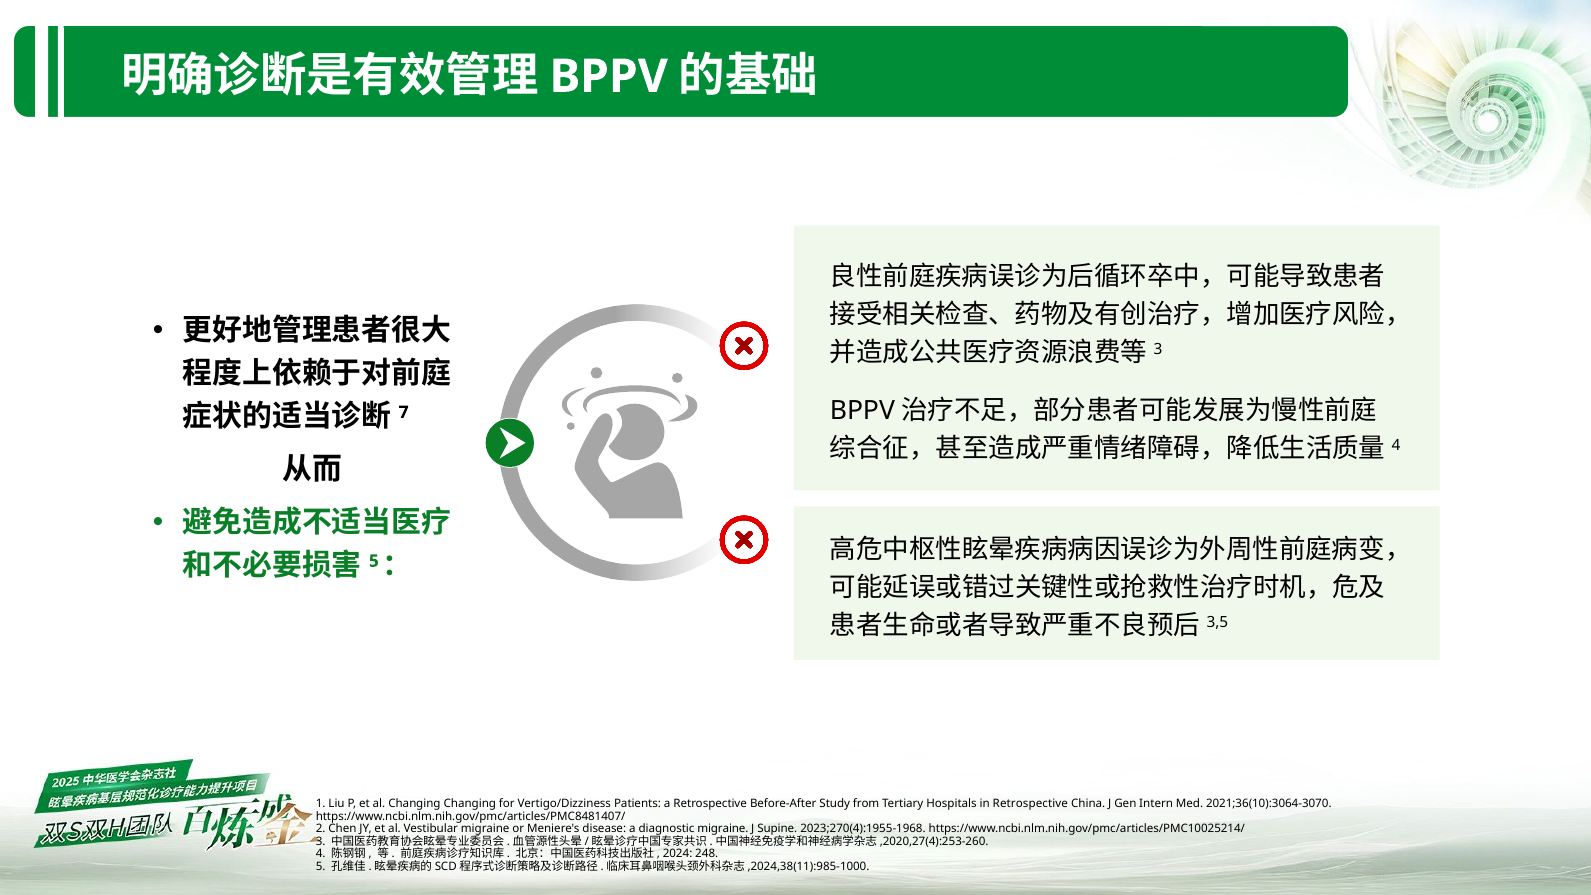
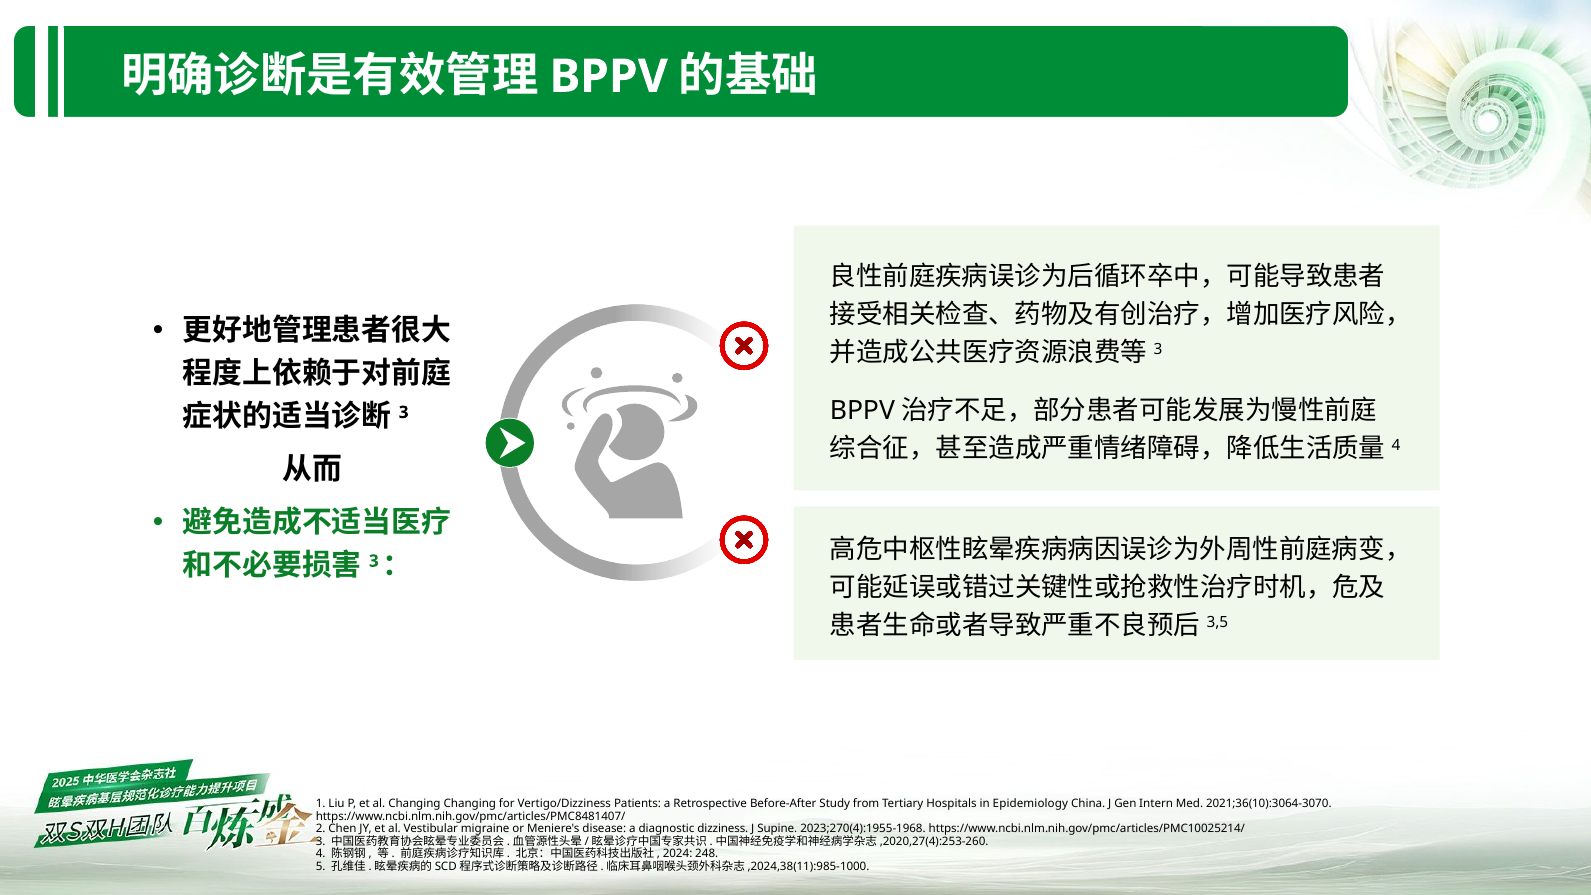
7 at (404, 412): 7 -> 3
5 at (374, 561): 5 -> 3
in Retrospective: Retrospective -> Epidemiology
diagnostic migraine: migraine -> dizziness
